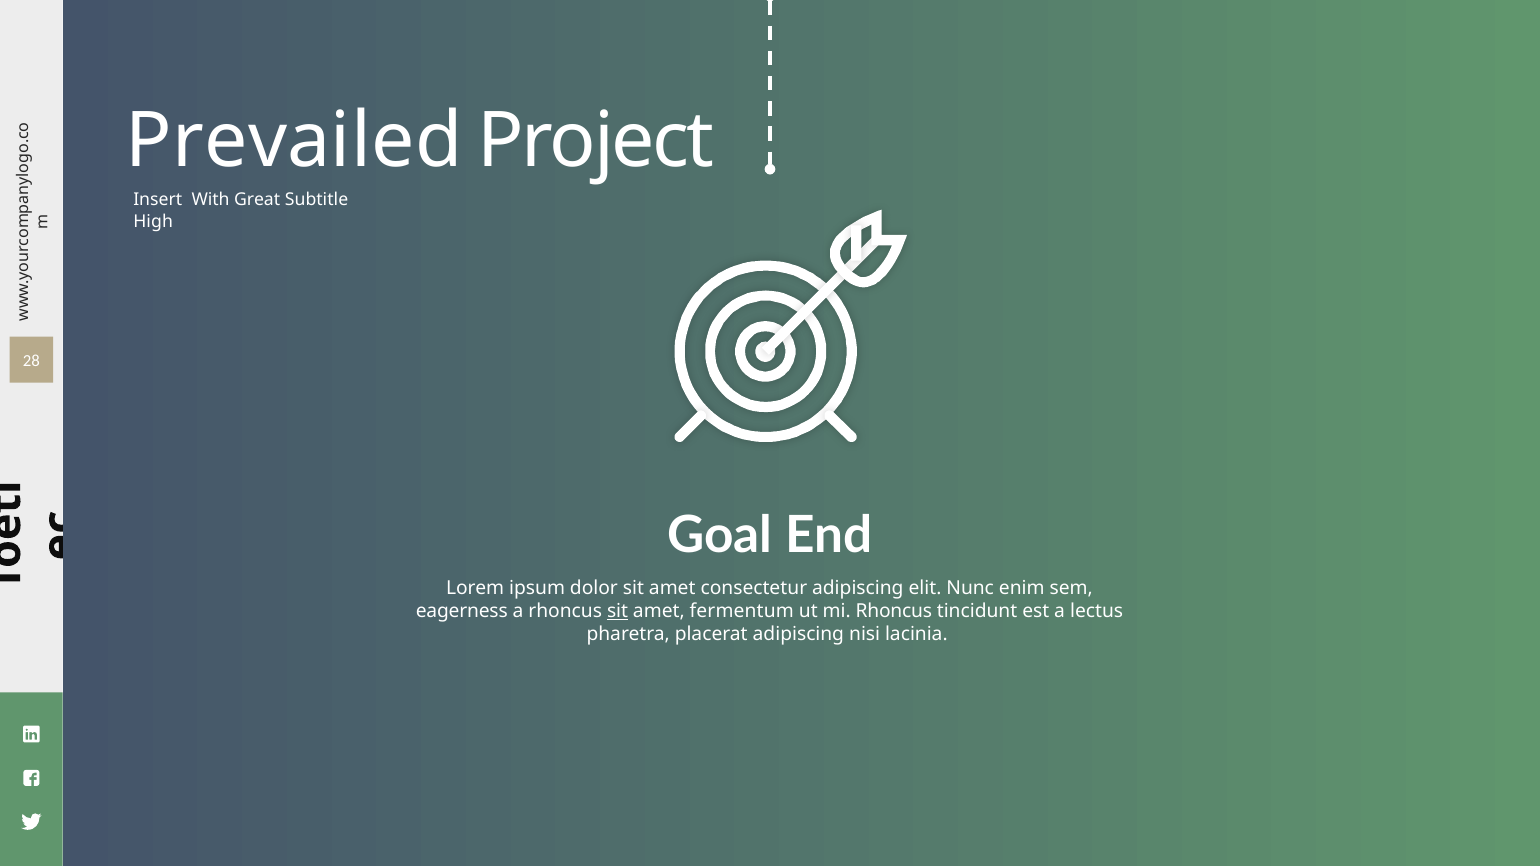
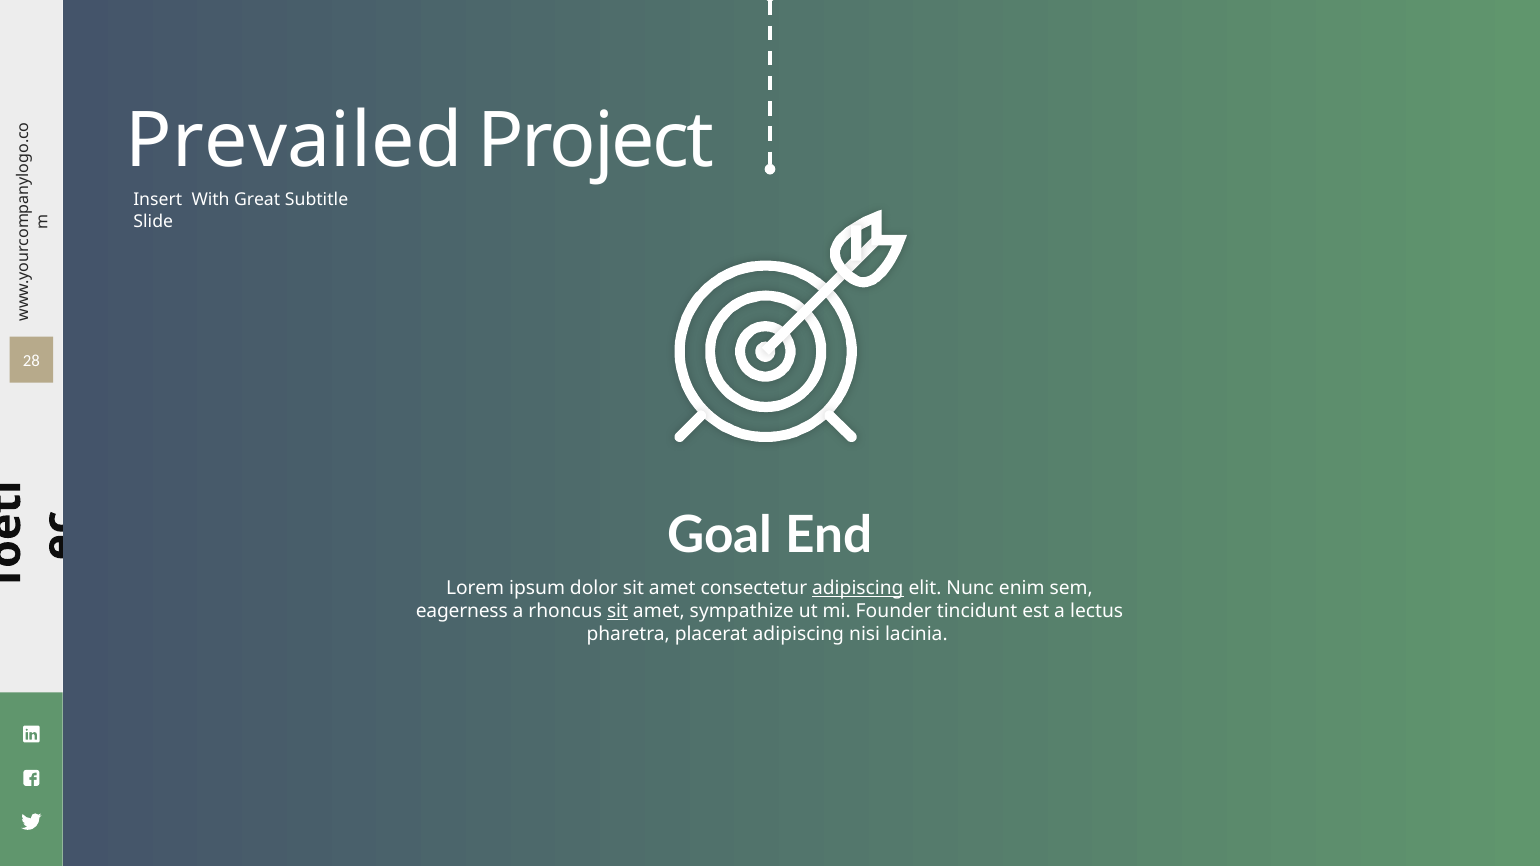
High: High -> Slide
adipiscing at (858, 588) underline: none -> present
fermentum: fermentum -> sympathize
mi Rhoncus: Rhoncus -> Founder
